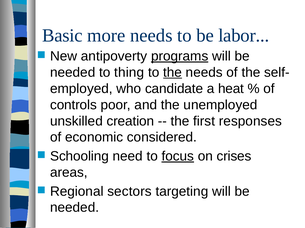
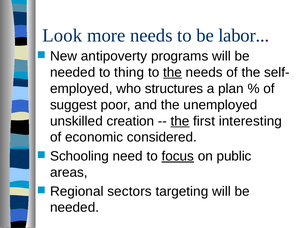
Basic: Basic -> Look
programs underline: present -> none
candidate: candidate -> structures
heat: heat -> plan
controls: controls -> suggest
the at (180, 121) underline: none -> present
responses: responses -> interesting
crises: crises -> public
